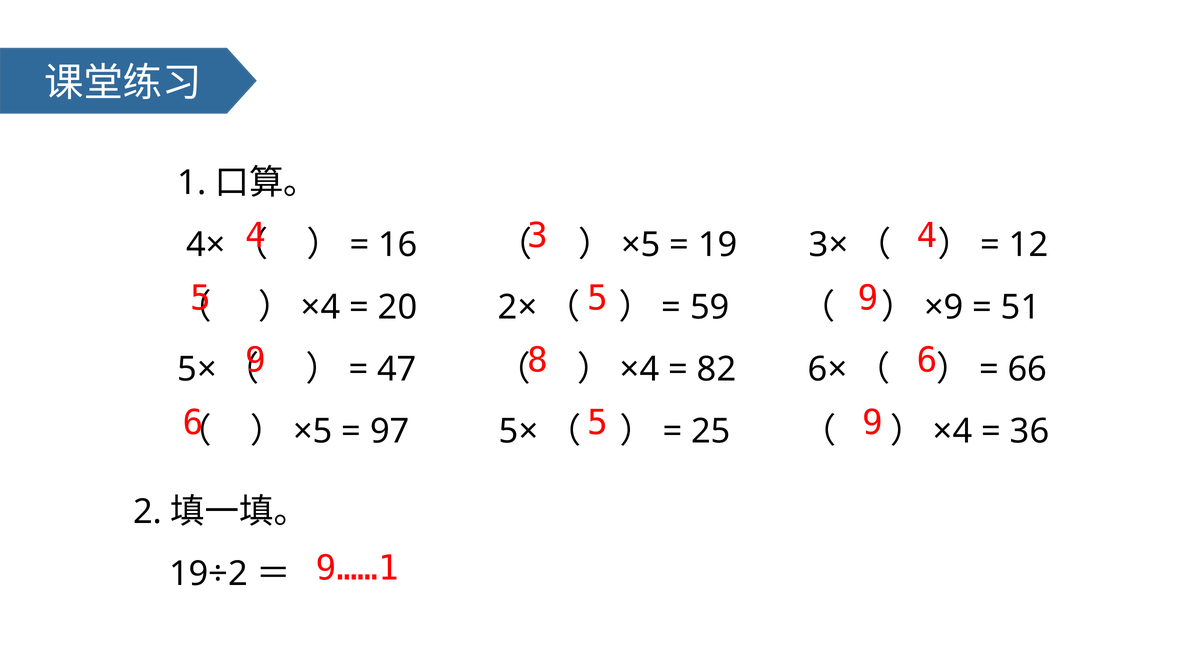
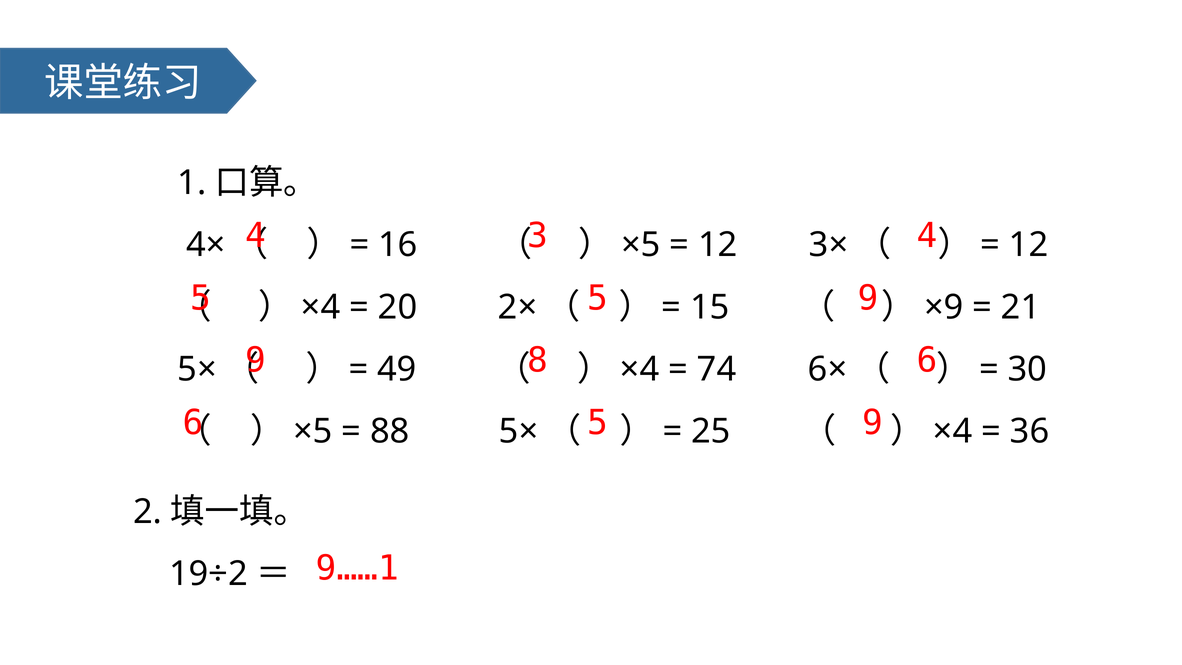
19 at (718, 245): 19 -> 12
59: 59 -> 15
51: 51 -> 21
47: 47 -> 49
82: 82 -> 74
66: 66 -> 30
97: 97 -> 88
